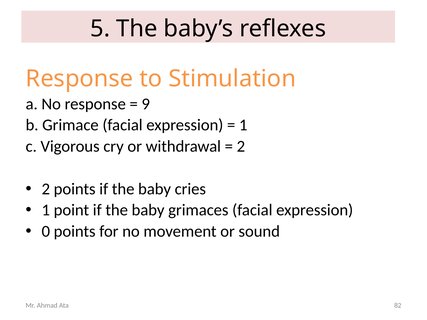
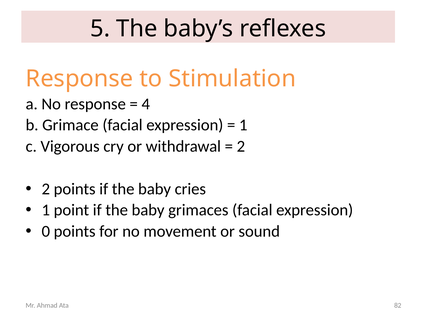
9: 9 -> 4
